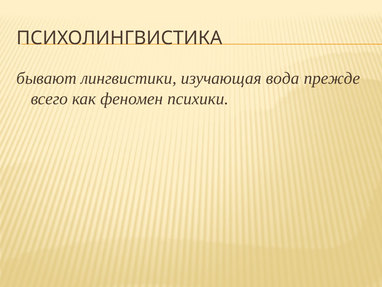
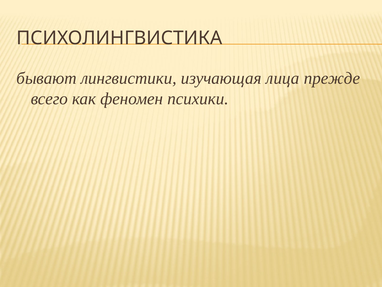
вода: вода -> лица
